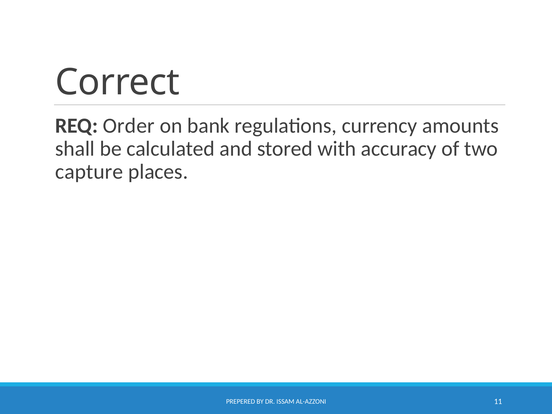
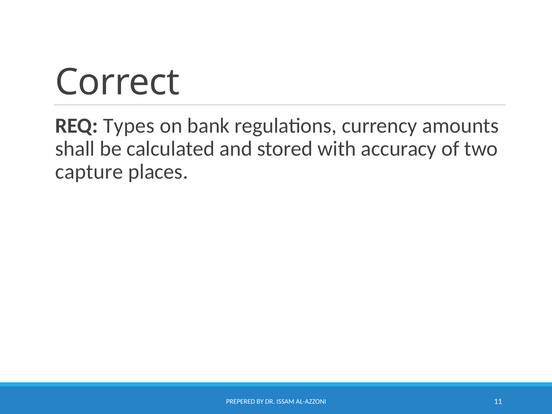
Order: Order -> Types
